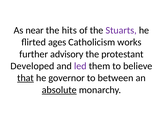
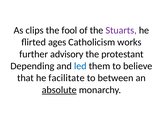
near: near -> clips
hits: hits -> fool
Developed: Developed -> Depending
led colour: purple -> blue
that underline: present -> none
governor: governor -> facilitate
